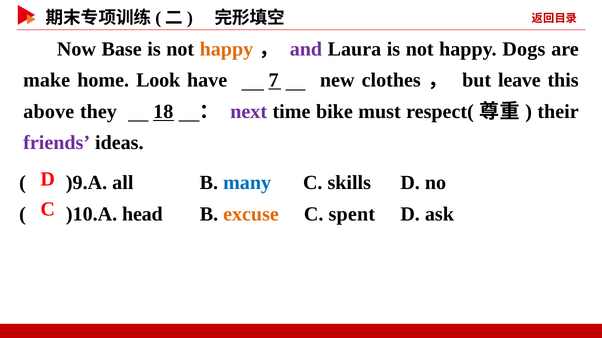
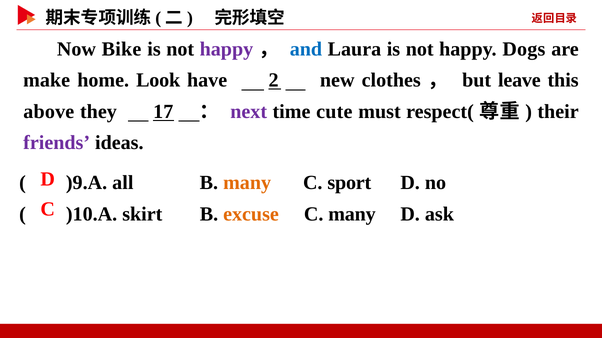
Base: Base -> Bike
happy at (226, 49) colour: orange -> purple
and colour: purple -> blue
7: 7 -> 2
18: 18 -> 17
bike: bike -> cute
many at (247, 183) colour: blue -> orange
skills: skills -> sport
head: head -> skirt
C spent: spent -> many
